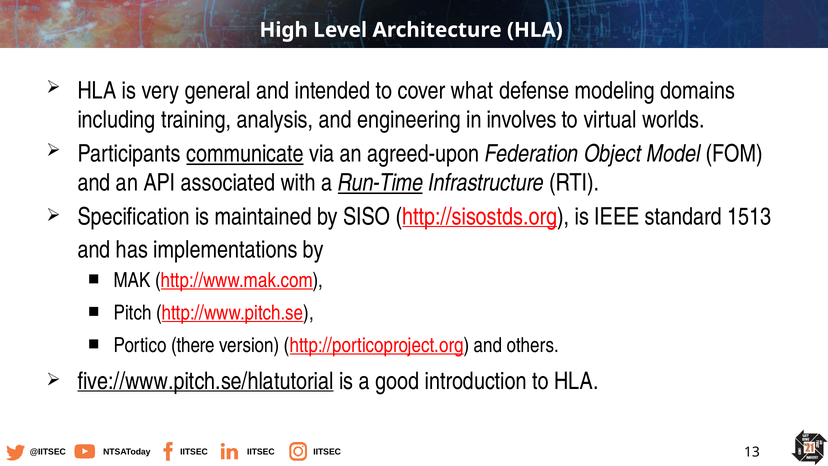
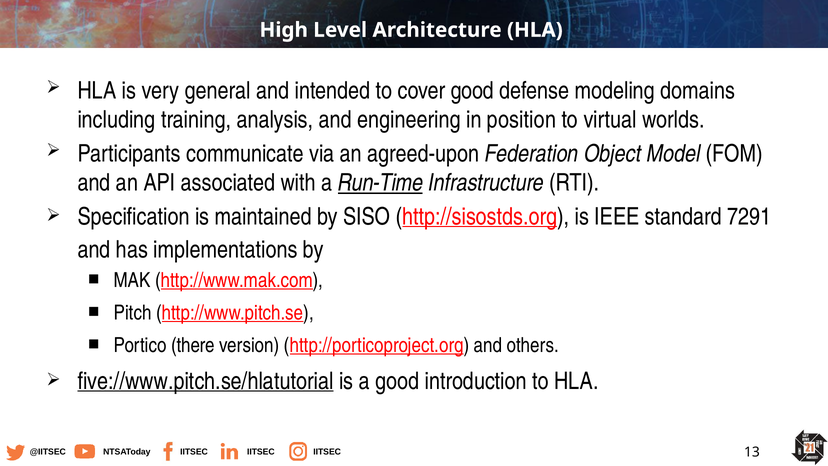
cover what: what -> good
involves: involves -> position
communicate underline: present -> none
1513: 1513 -> 7291
